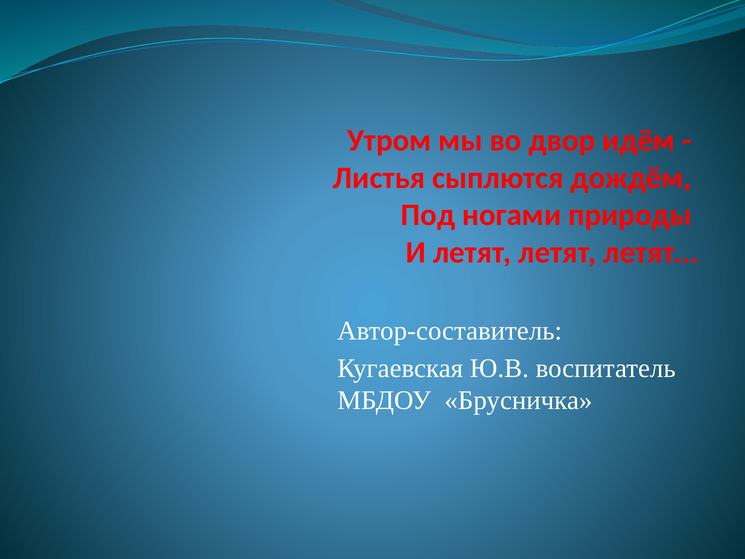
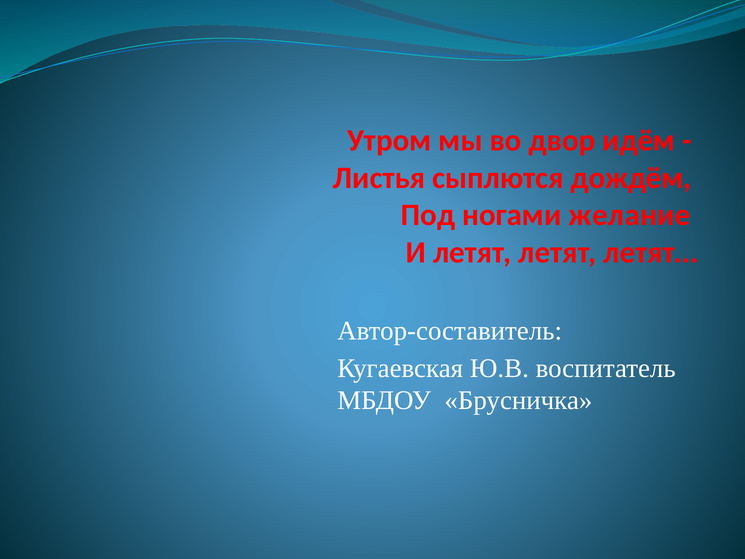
природы: природы -> желание
